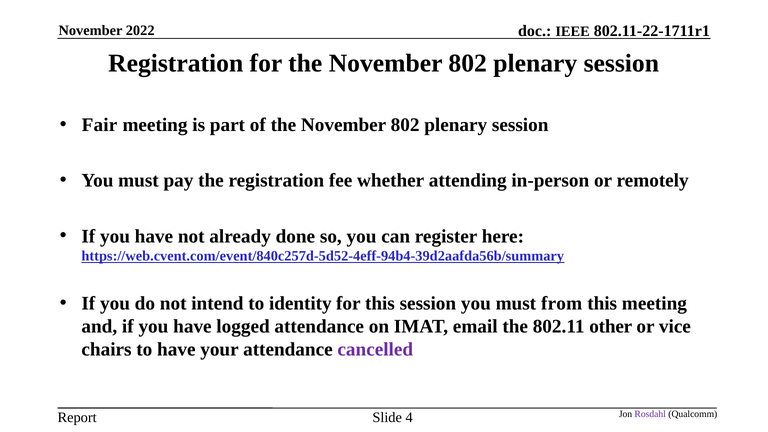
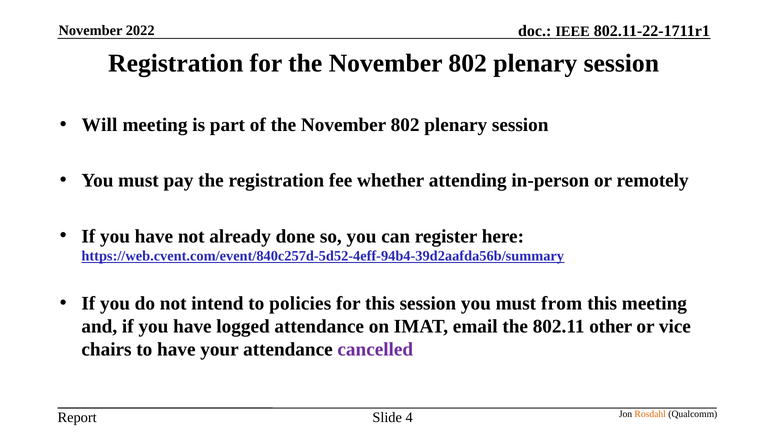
Fair: Fair -> Will
identity: identity -> policies
Rosdahl colour: purple -> orange
